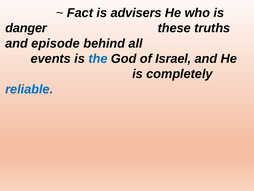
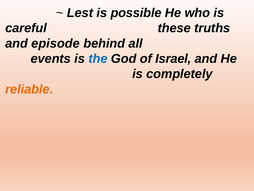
Fact: Fact -> Lest
advisers: advisers -> possible
danger: danger -> careful
reliable colour: blue -> orange
